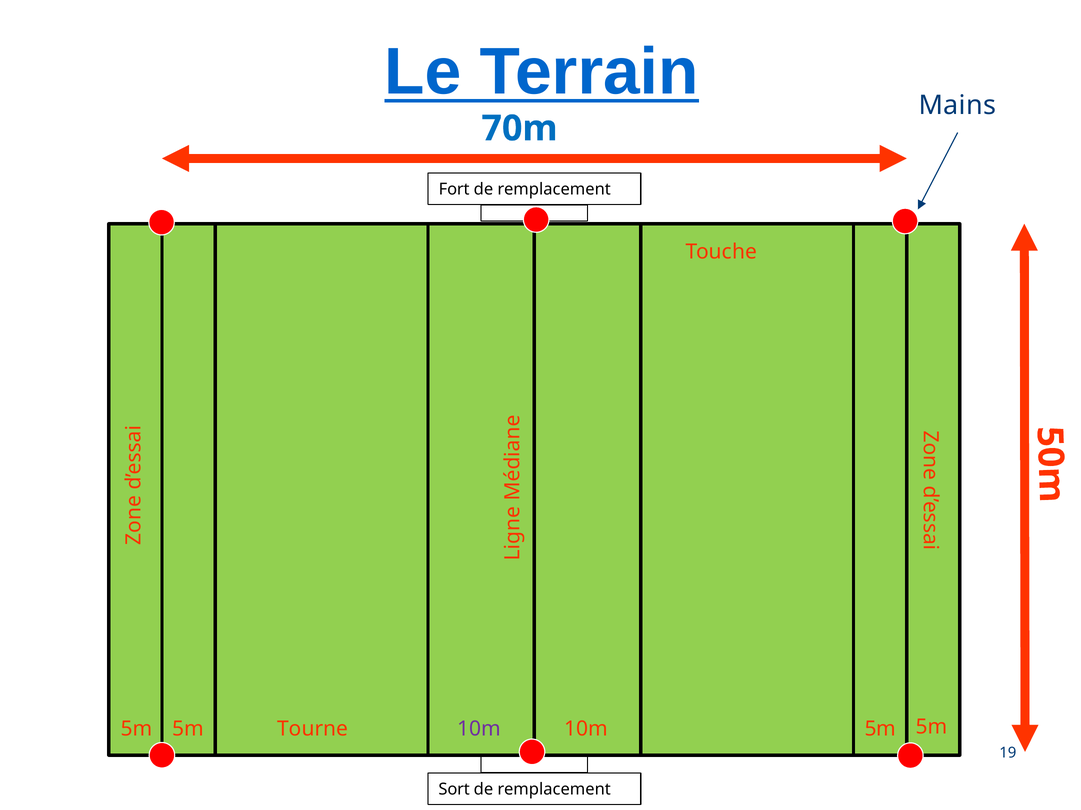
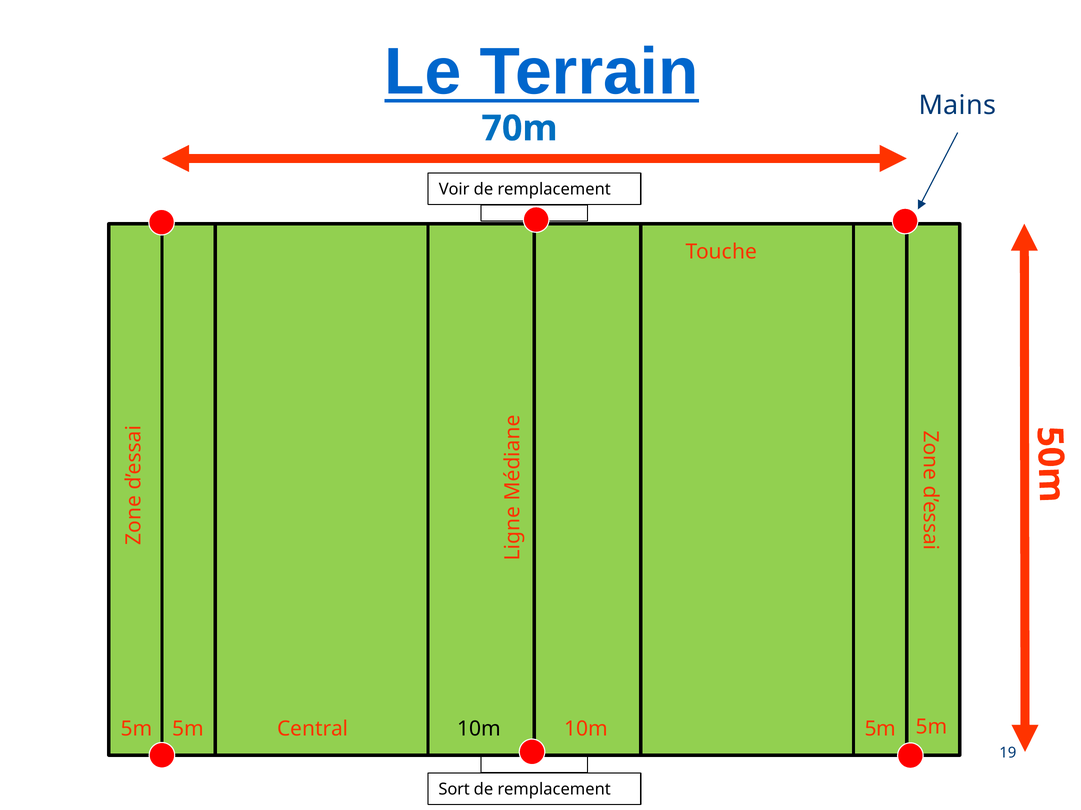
Fort: Fort -> Voir
Tourne: Tourne -> Central
10m at (479, 730) colour: purple -> black
